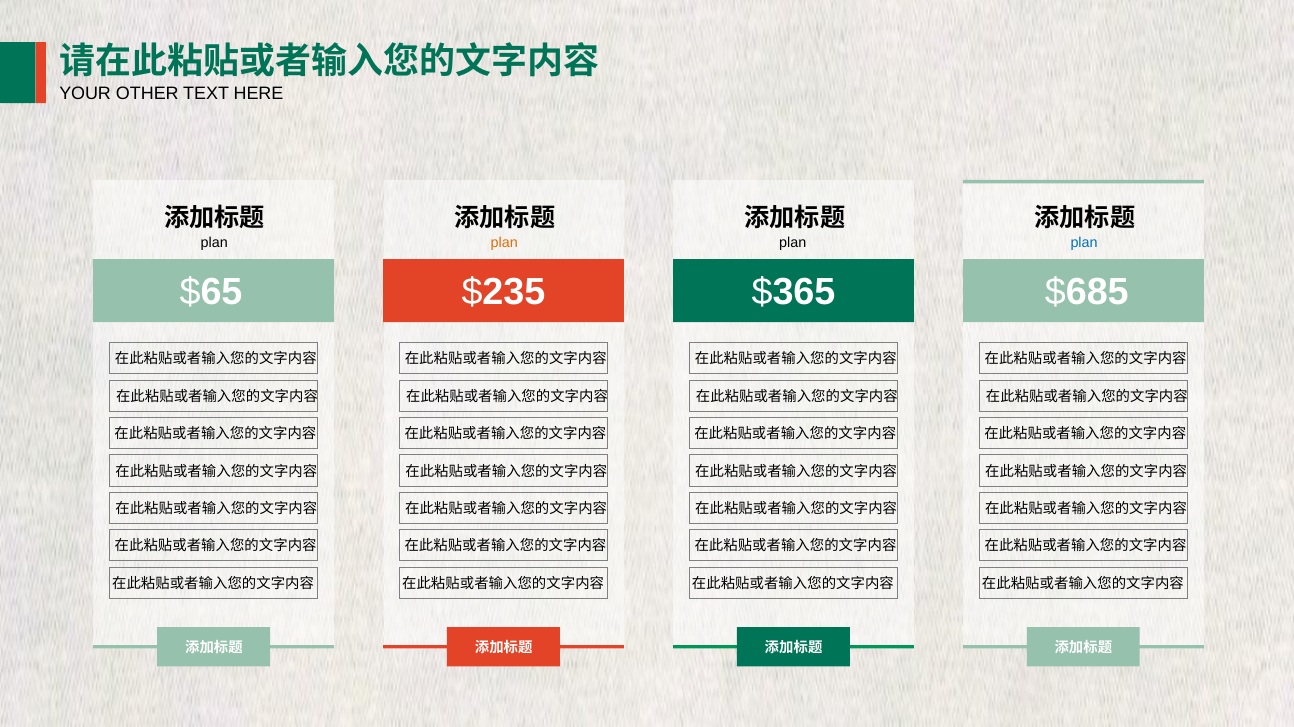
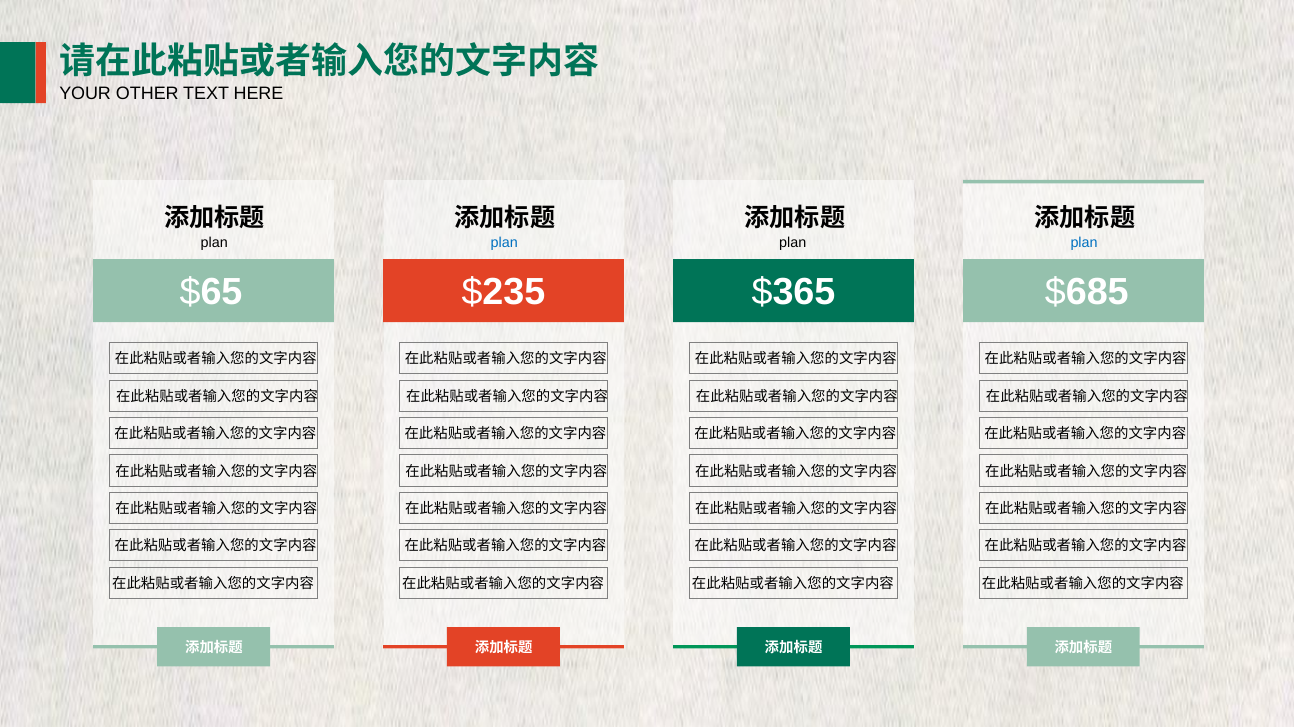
plan at (504, 243) colour: orange -> blue
